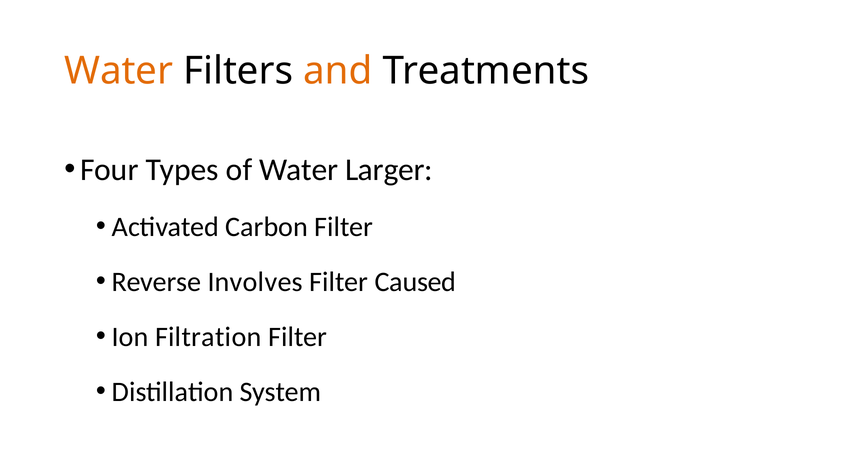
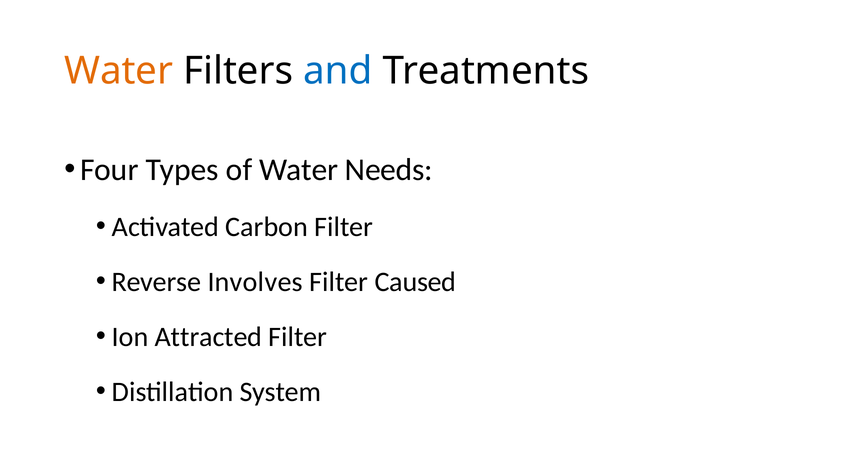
and colour: orange -> blue
Larger: Larger -> Needs
Filtration: Filtration -> Attracted
